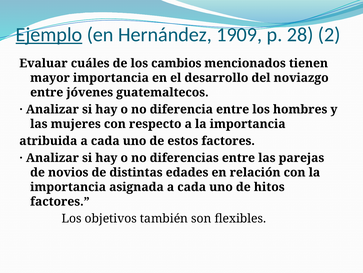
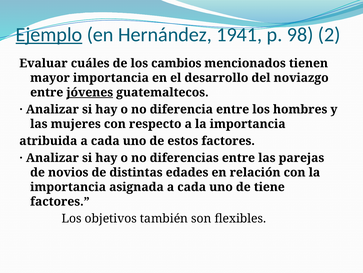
1909: 1909 -> 1941
28: 28 -> 98
jóvenes underline: none -> present
hitos: hitos -> tiene
